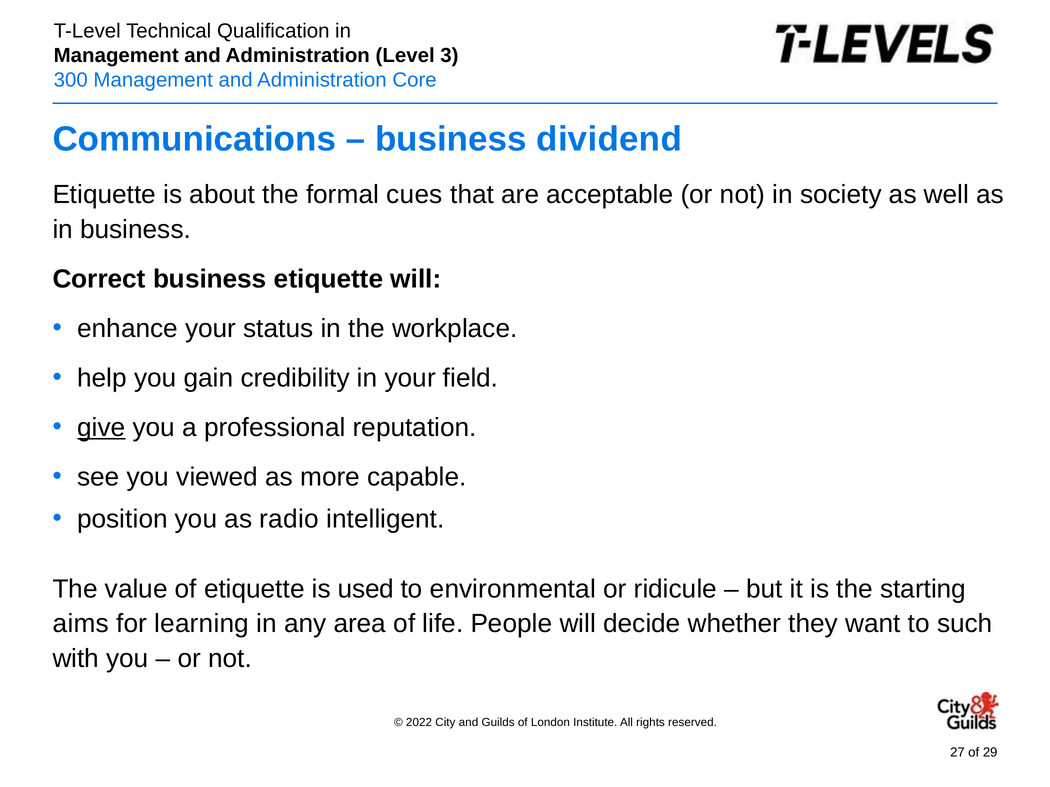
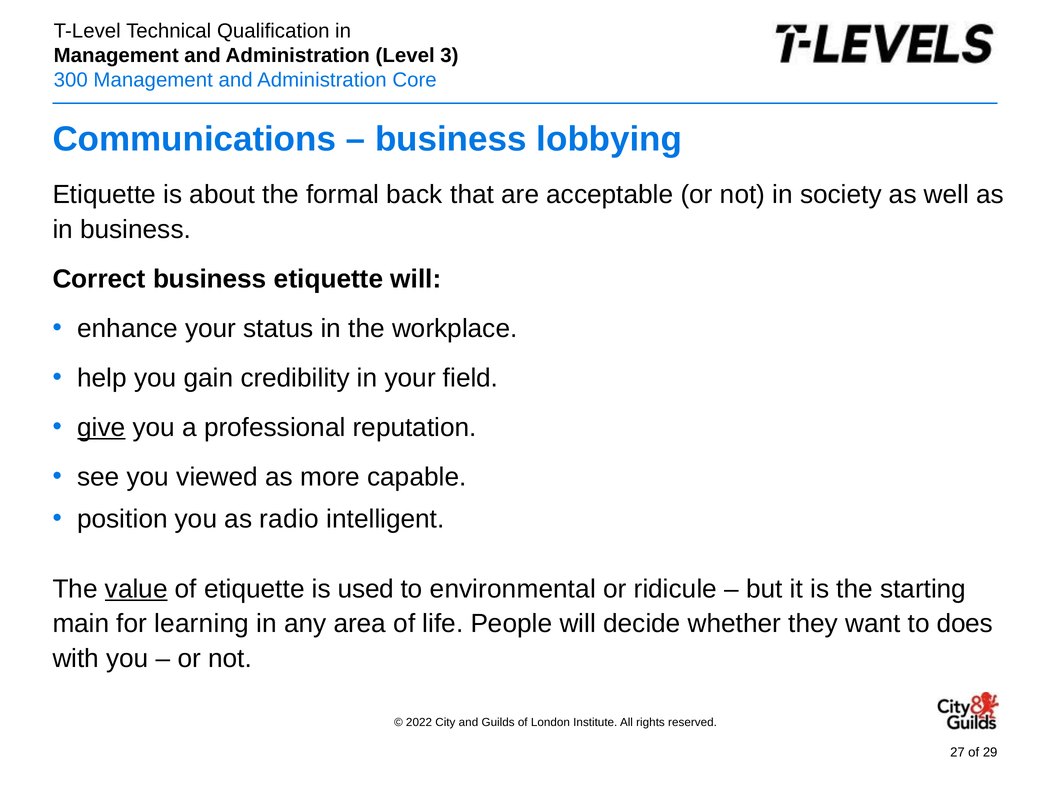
dividend: dividend -> lobbying
cues: cues -> back
value underline: none -> present
aims: aims -> main
such: such -> does
